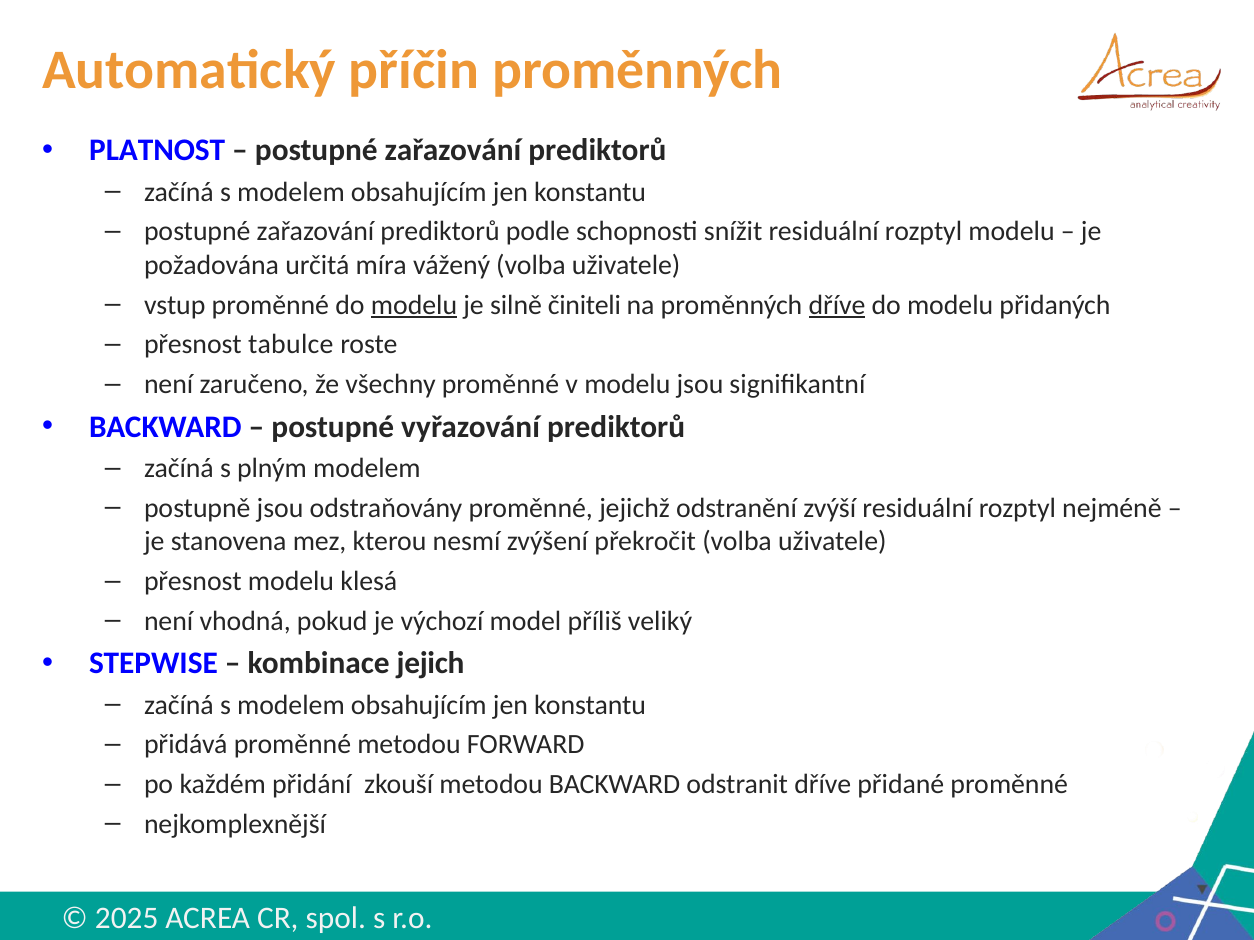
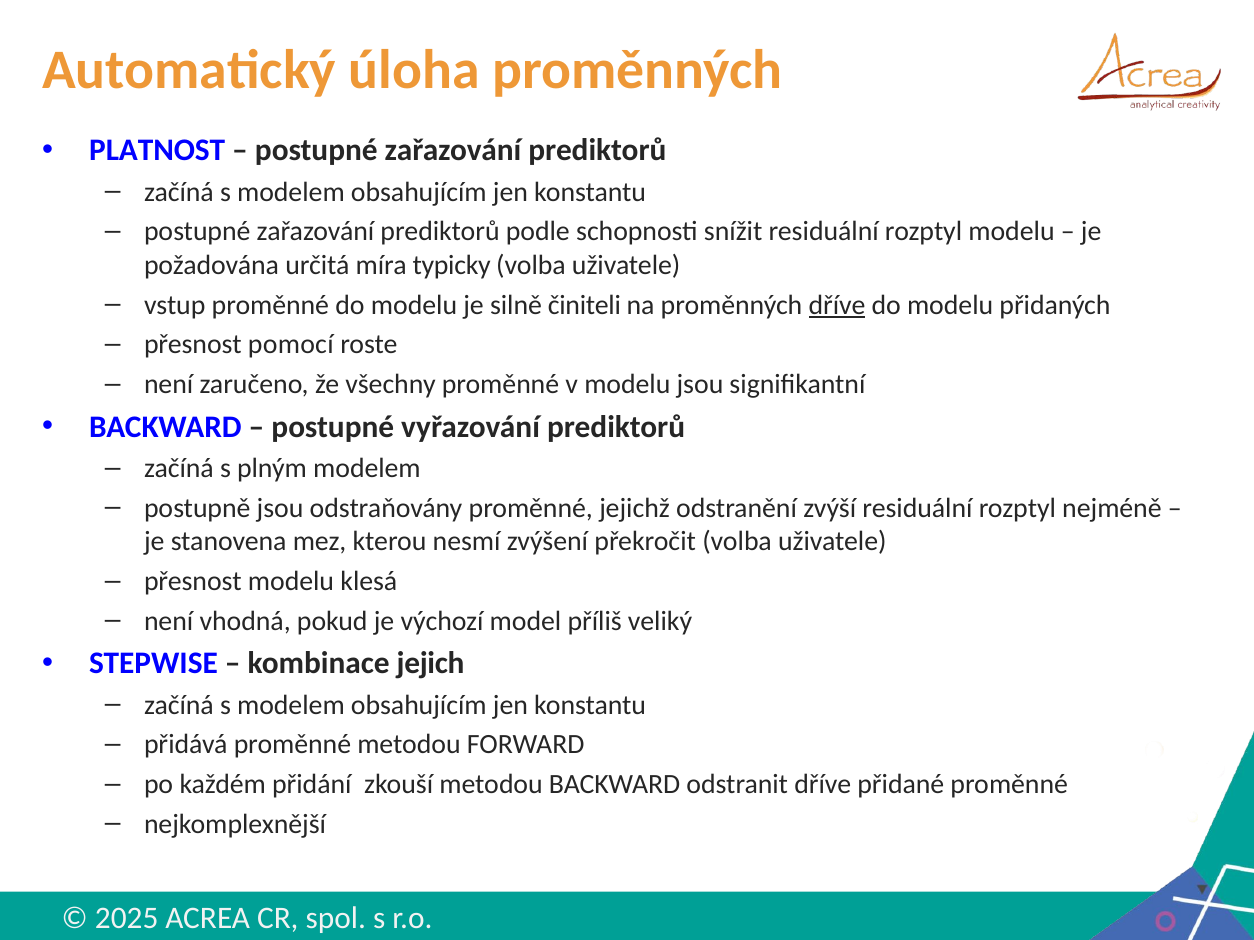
příčin: příčin -> úloha
vážený: vážený -> typicky
modelu at (414, 305) underline: present -> none
tabulce: tabulce -> pomocí
